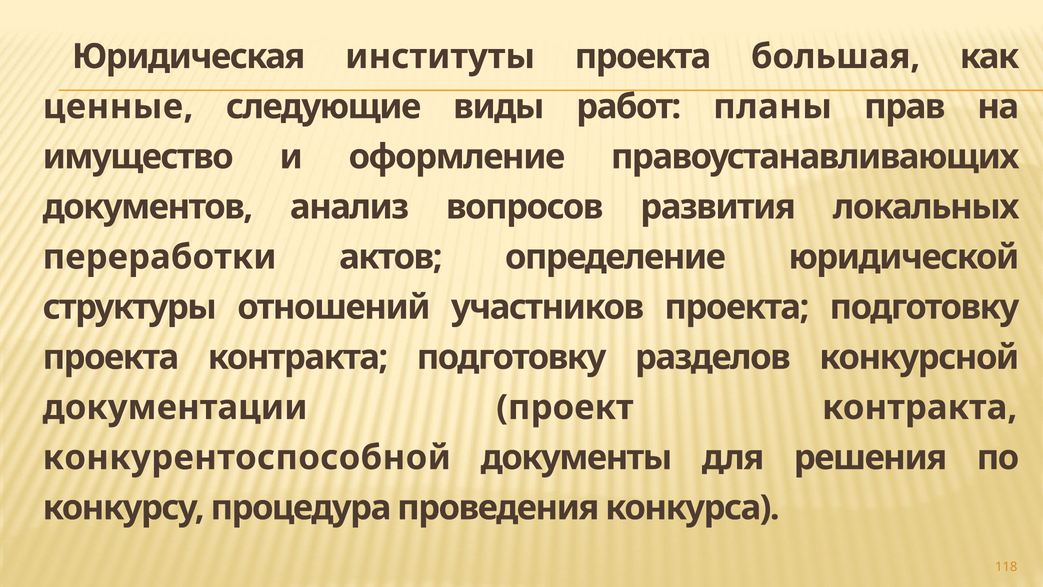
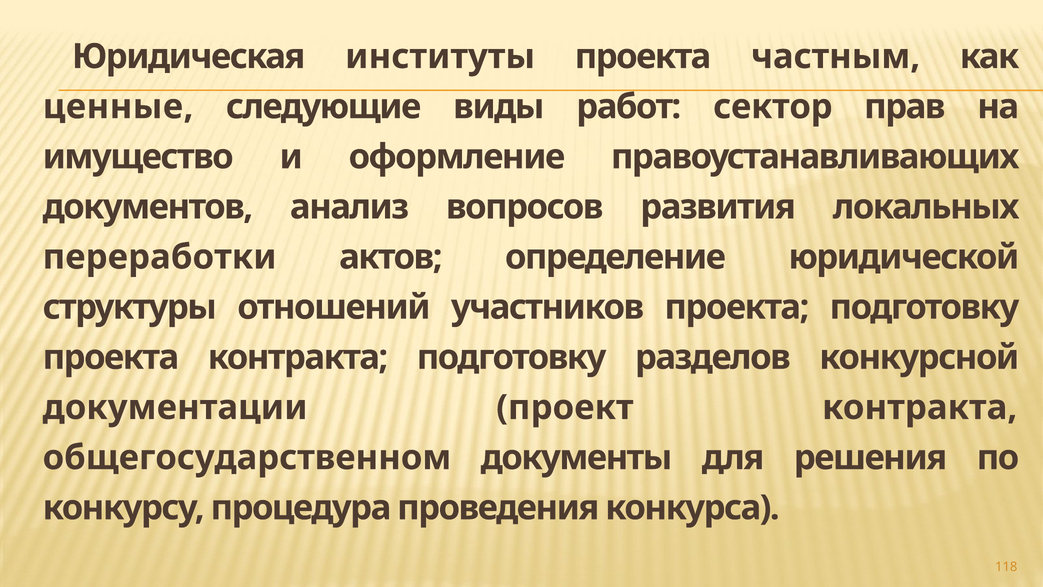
большая: большая -> частным
планы: планы -> сектор
конкурентоспособной: конкурентоспособной -> общегосударственном
